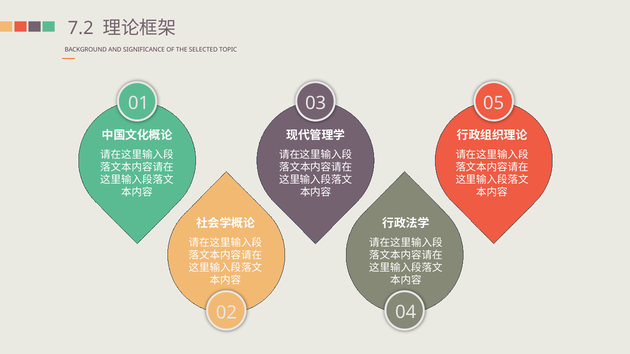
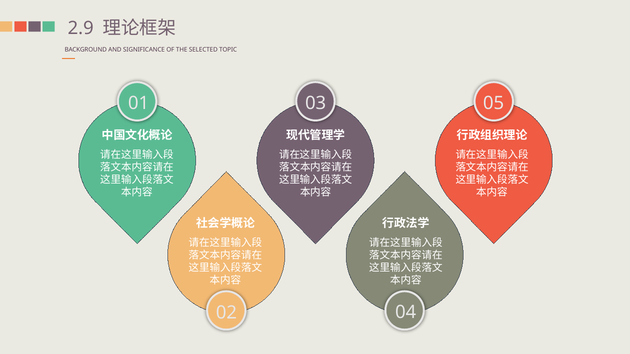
7.2: 7.2 -> 2.9
